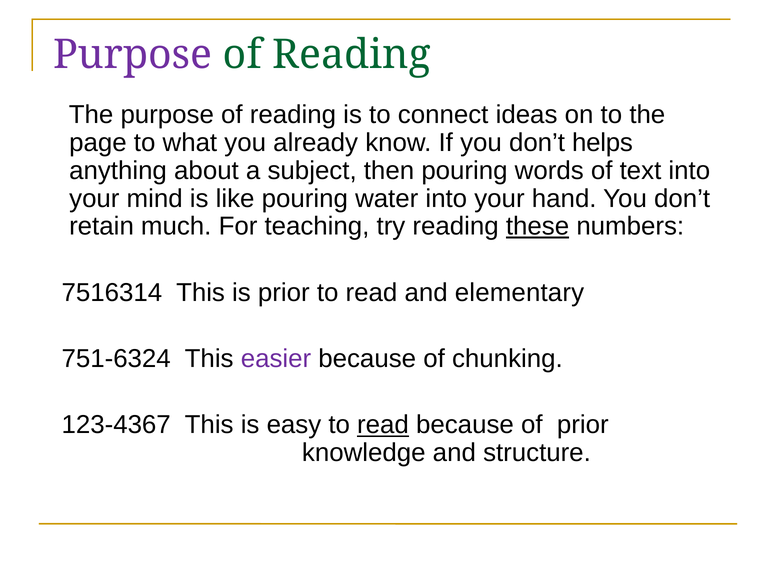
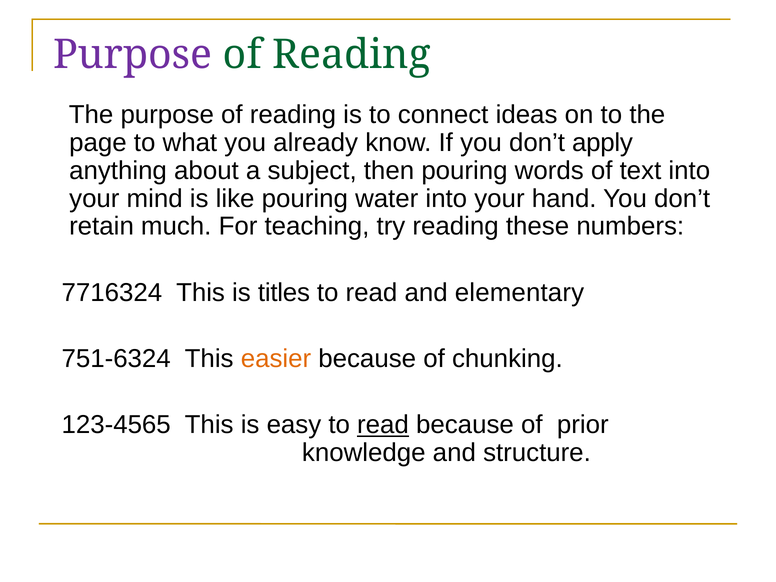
helps: helps -> apply
these underline: present -> none
7516314: 7516314 -> 7716324
is prior: prior -> titles
easier colour: purple -> orange
123-4367: 123-4367 -> 123-4565
